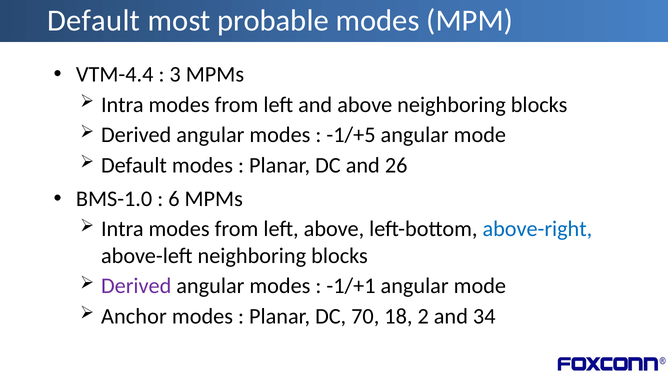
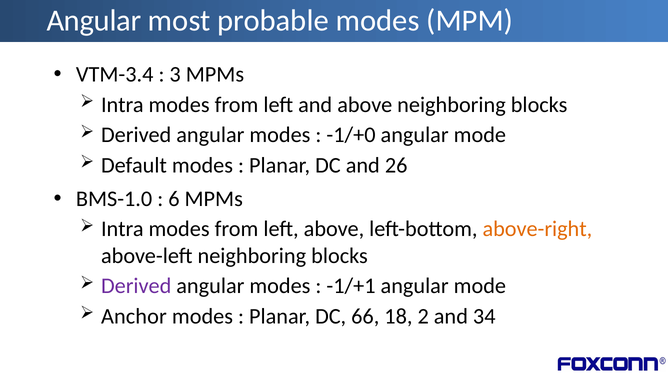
Default at (94, 21): Default -> Angular
VTM-4.4: VTM-4.4 -> VTM-3.4
-1/+5: -1/+5 -> -1/+0
above-right colour: blue -> orange
70: 70 -> 66
